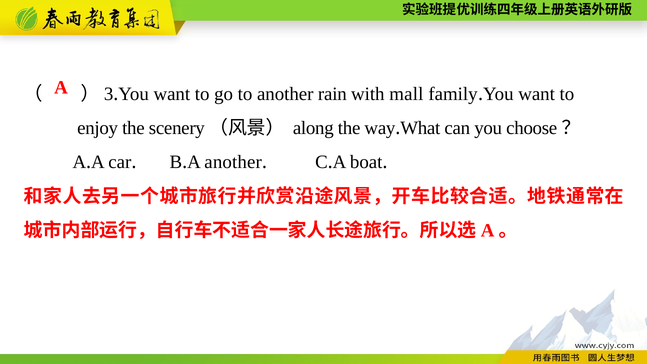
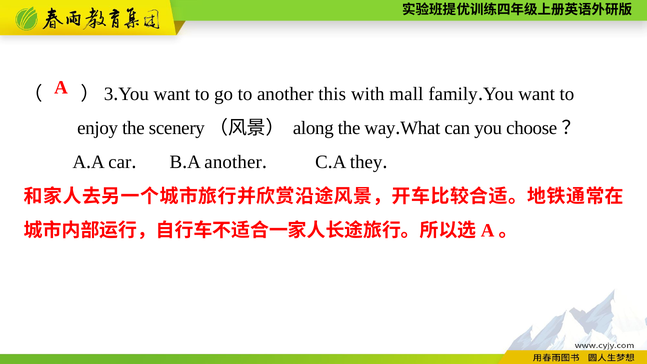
rain: rain -> this
boat: boat -> they
